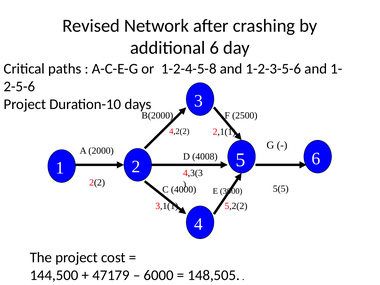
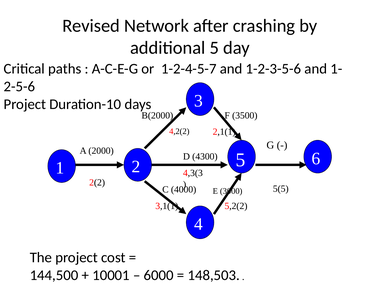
additional 6: 6 -> 5
1-2-4-5-8: 1-2-4-5-8 -> 1-2-4-5-7
2500: 2500 -> 3500
4008: 4008 -> 4300
47179: 47179 -> 10001
148,505: 148,505 -> 148,503
